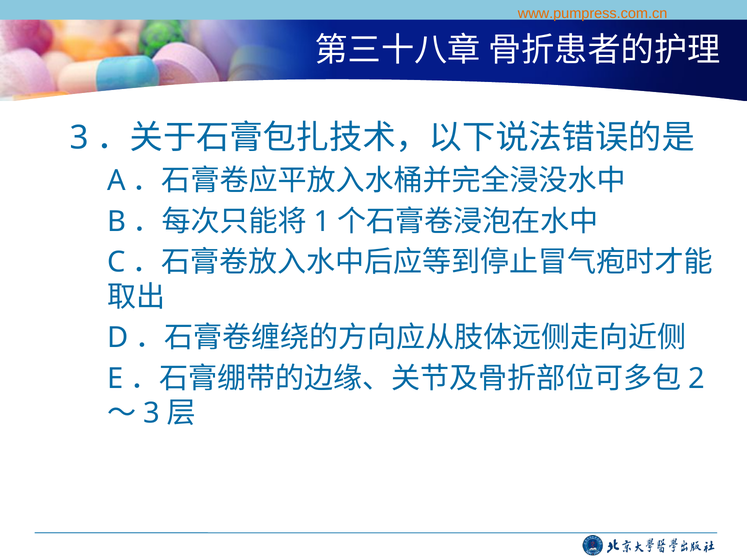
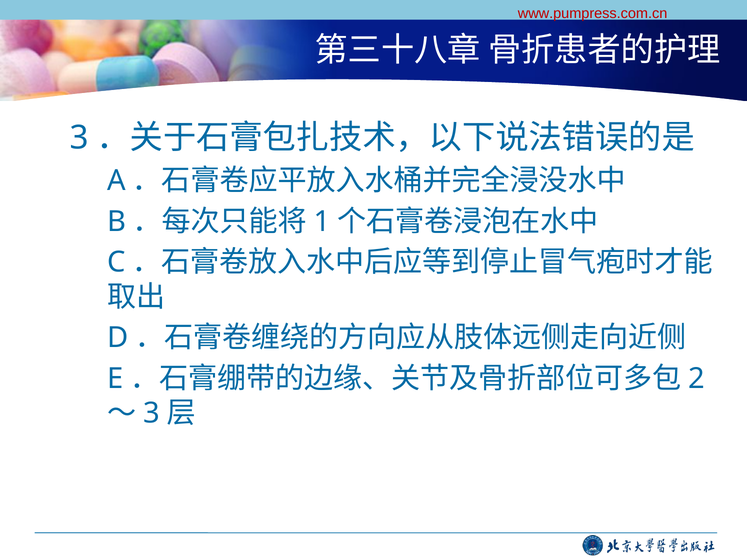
www.pumpress.com.cn colour: orange -> red
